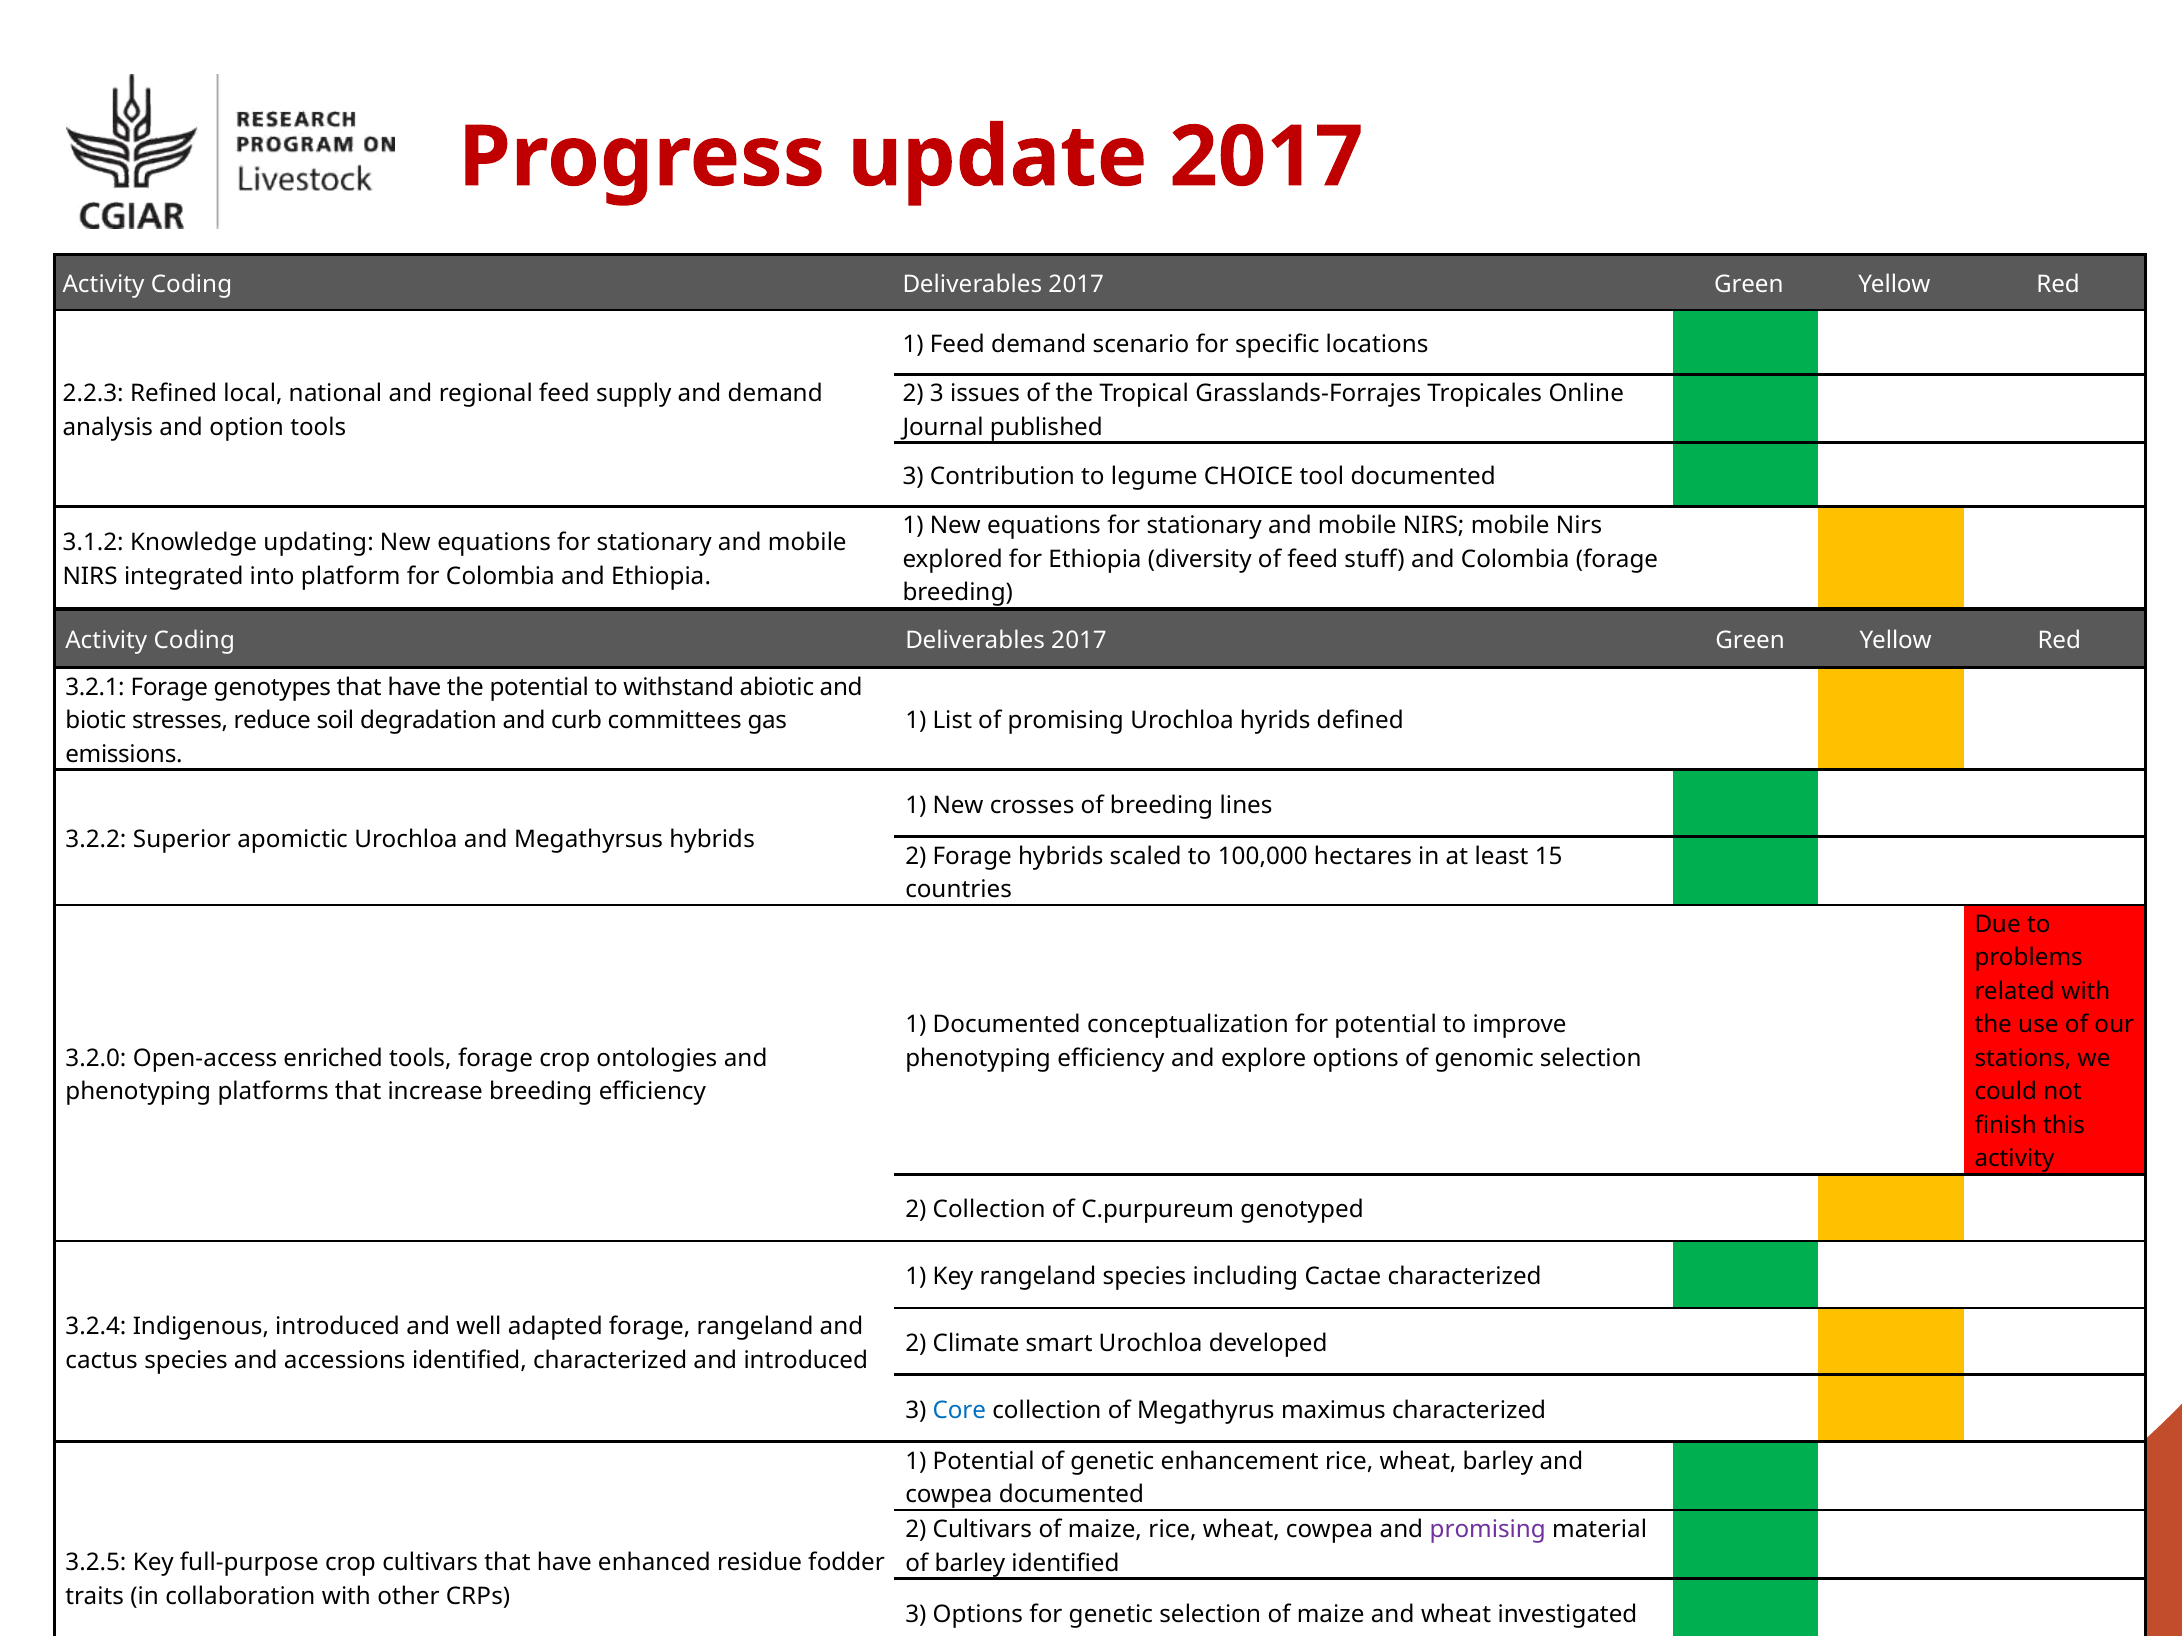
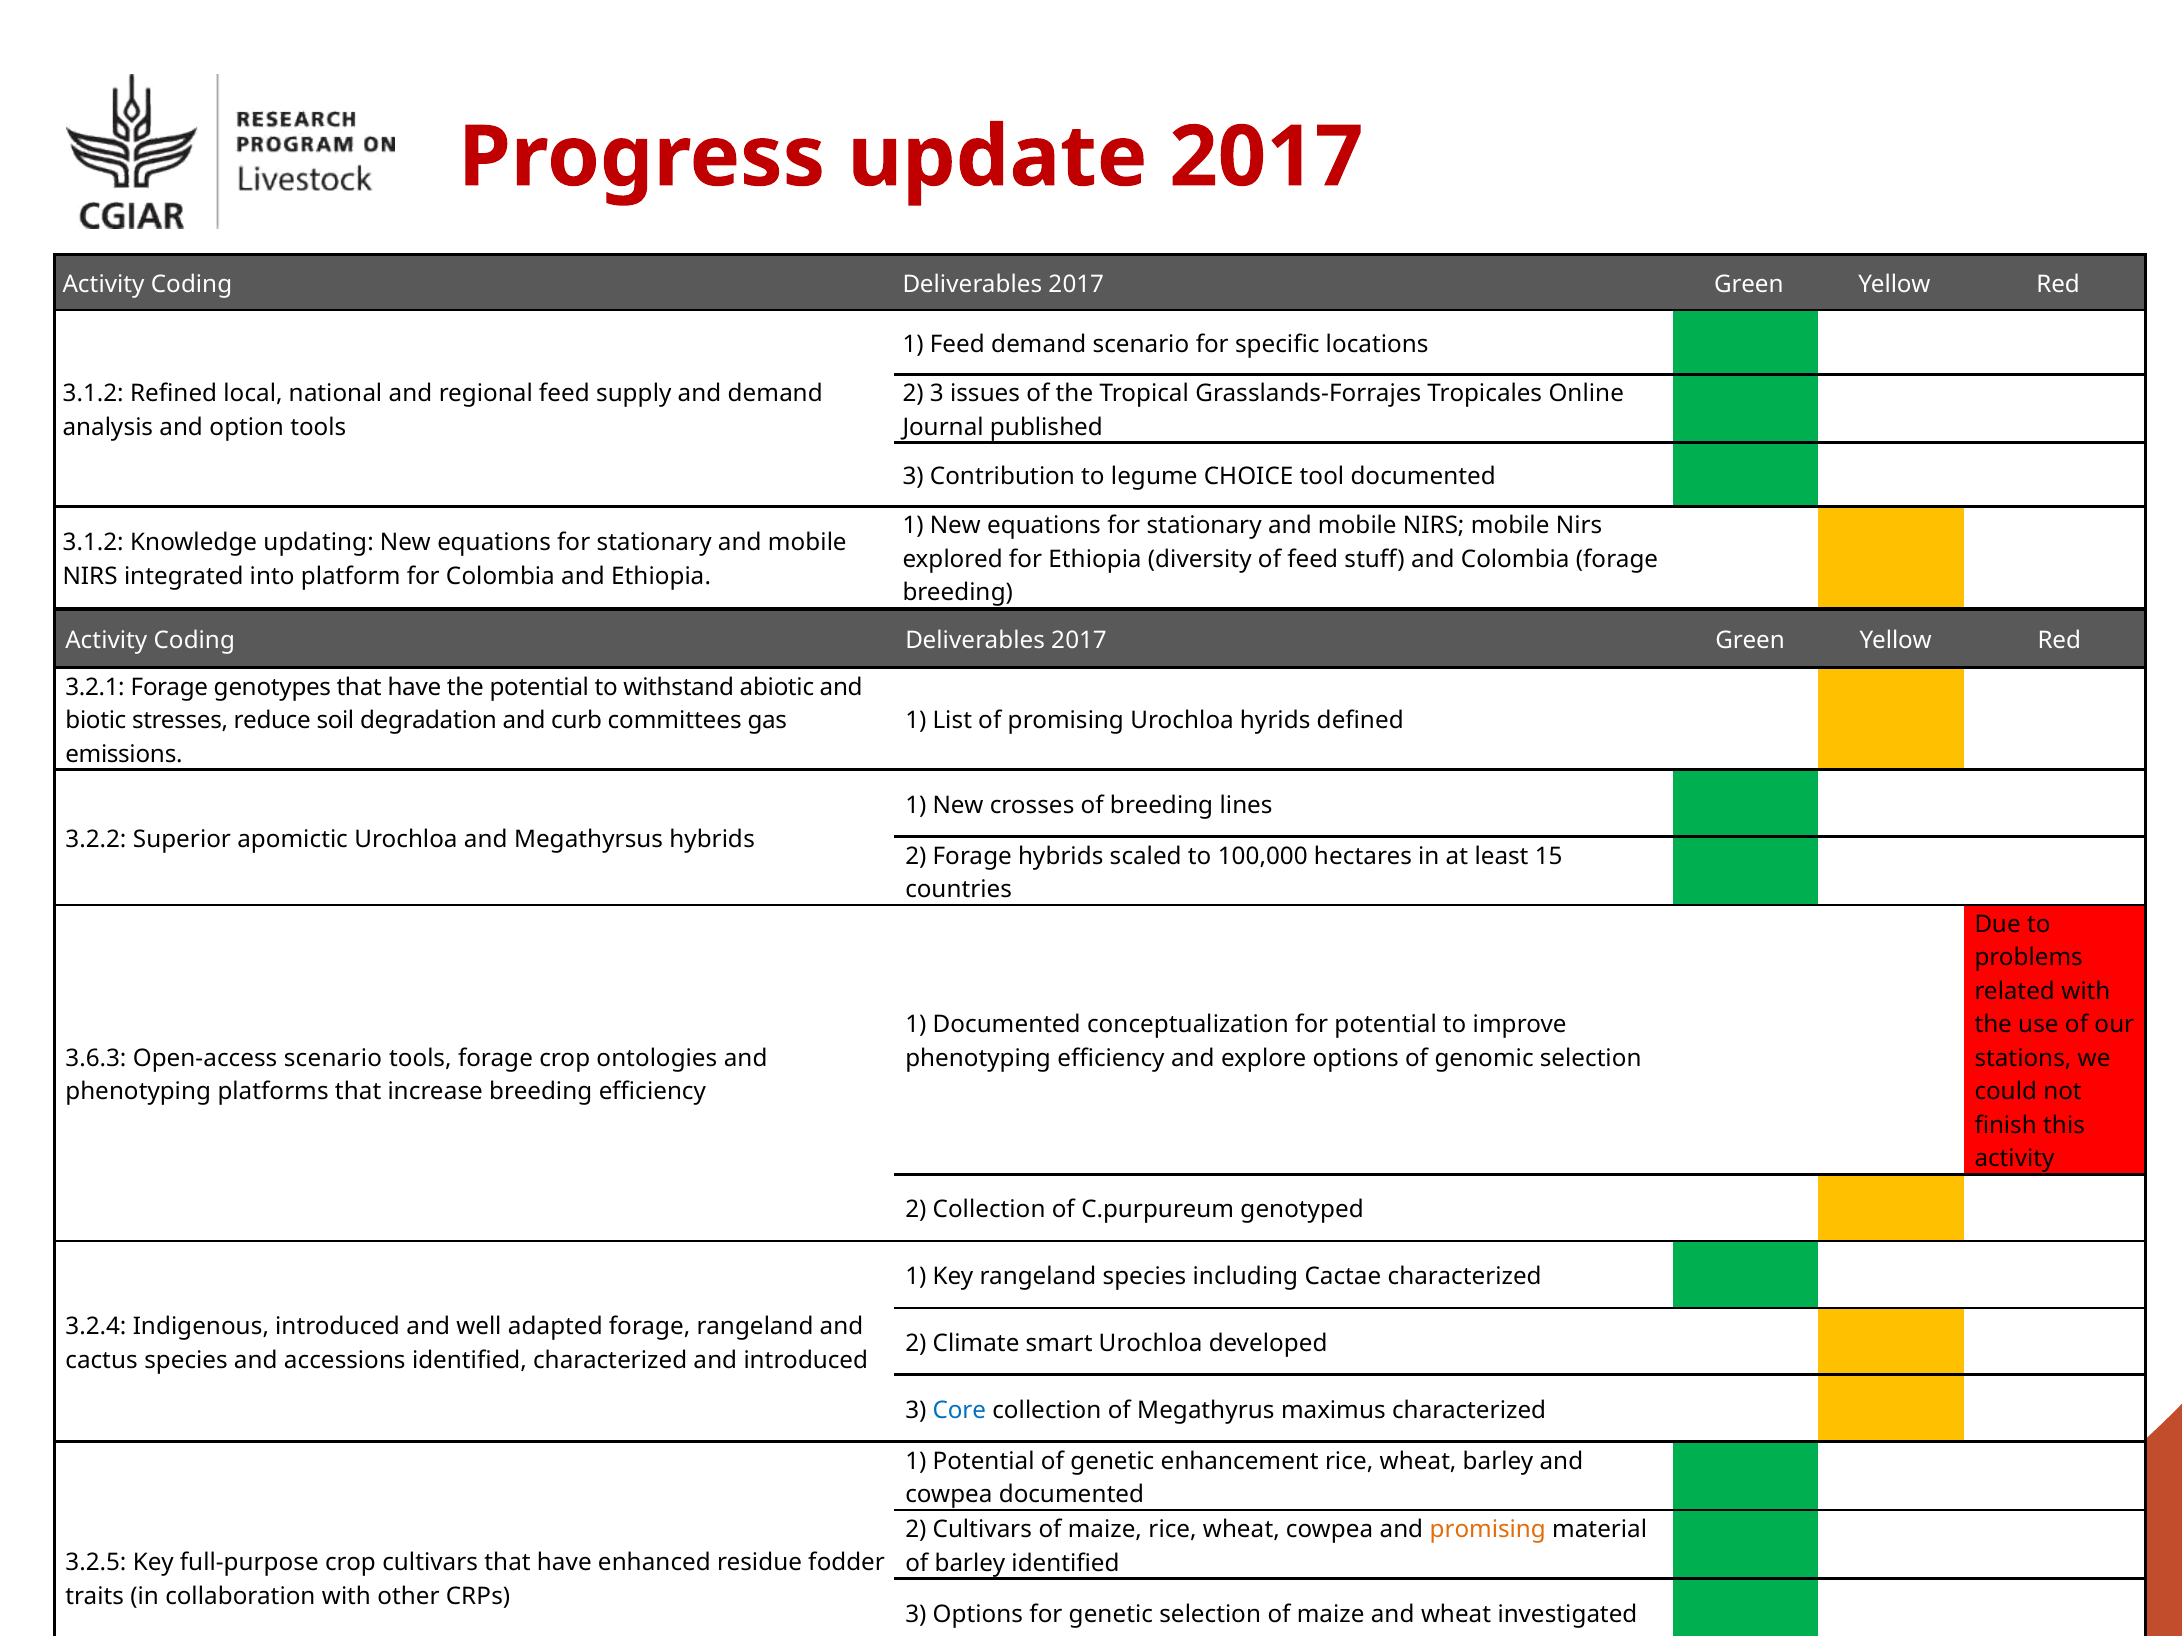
2.2.3 at (93, 394): 2.2.3 -> 3.1.2
3.2.0: 3.2.0 -> 3.6.3
Open-access enriched: enriched -> scenario
promising at (1488, 1530) colour: purple -> orange
